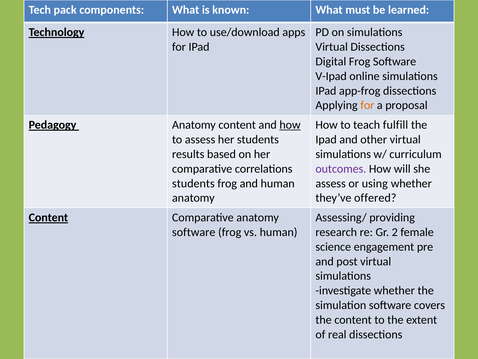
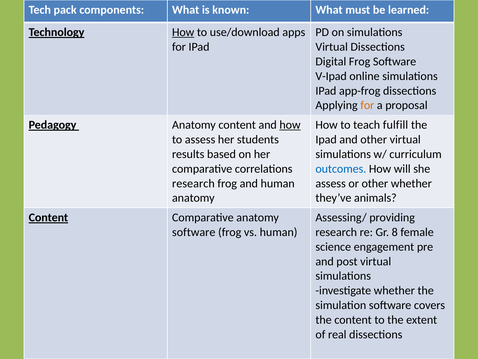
How at (183, 32) underline: none -> present
outcomes colour: purple -> blue
students at (193, 183): students -> research
or using: using -> other
offered: offered -> animals
2: 2 -> 8
